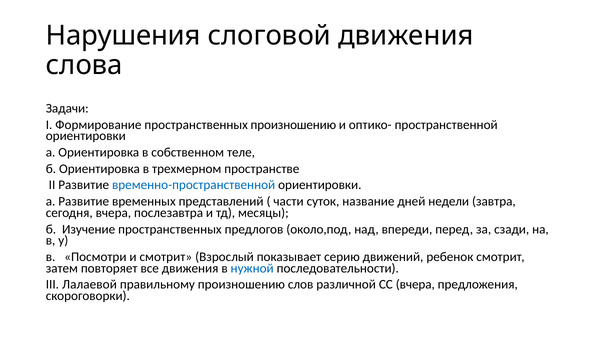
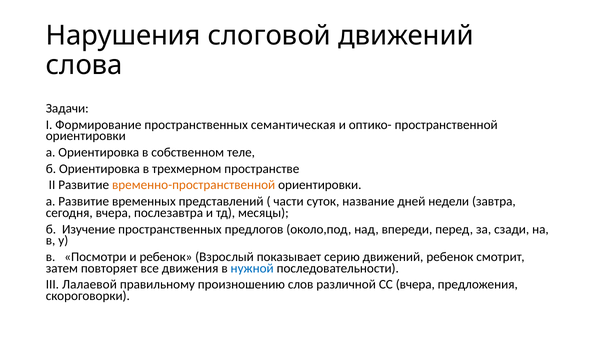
слоговой движения: движения -> движений
пространственных произношению: произношению -> семантическая
временно-пространственной colour: blue -> orange
и смотрит: смотрит -> ребенок
